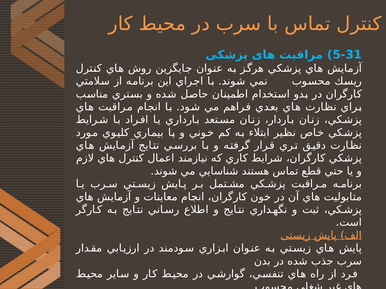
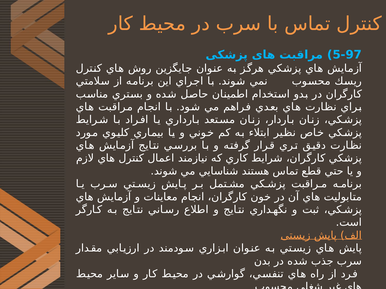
5-31: 5-31 -> 5-97
